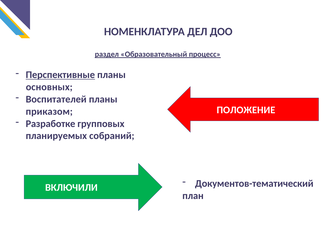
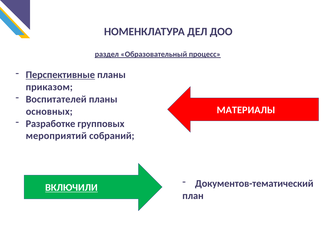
основных: основных -> приказом
ПОЛОЖЕНИЕ: ПОЛОЖЕНИЕ -> МАТЕРИАЛЫ
приказом: приказом -> основных
планируемых: планируемых -> мероприятий
ВКЛЮЧИЛИ underline: none -> present
